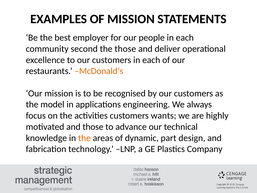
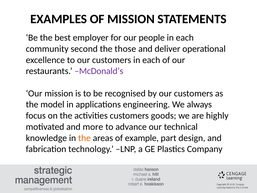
McDonald’s colour: orange -> purple
wants: wants -> goods
and those: those -> more
dynamic: dynamic -> example
